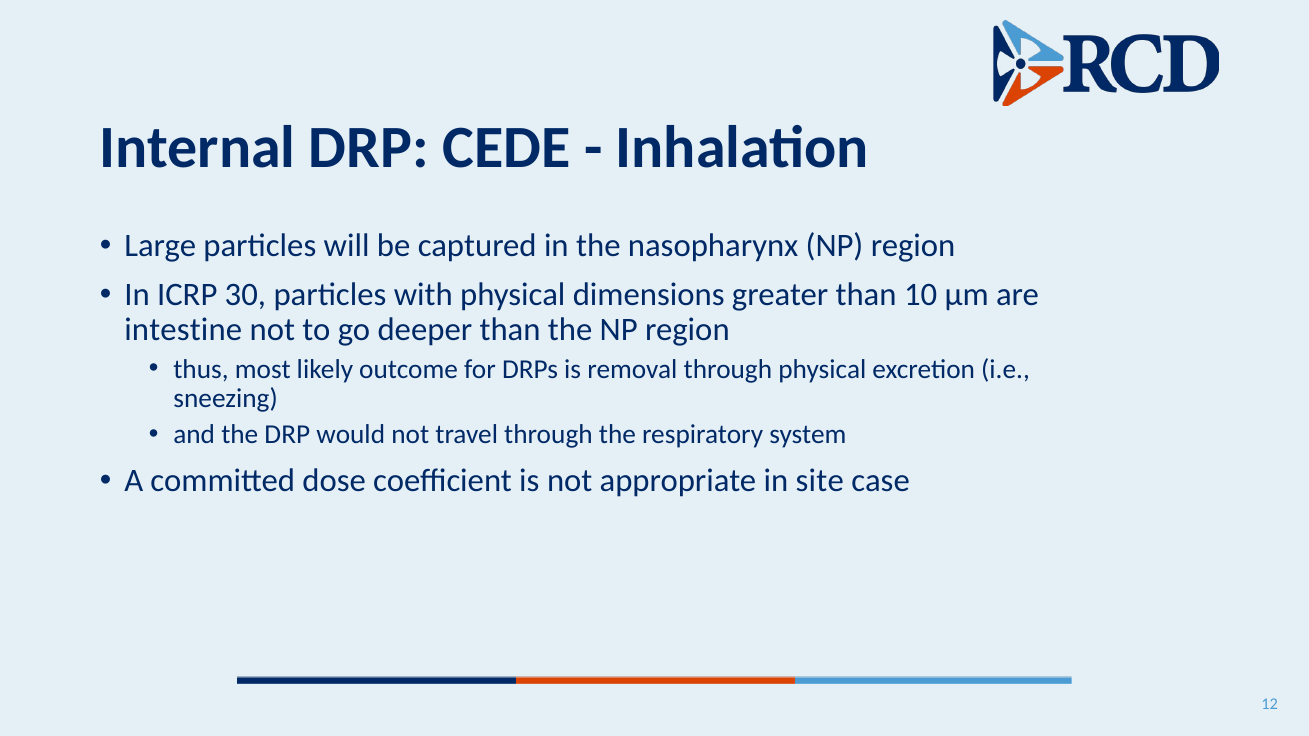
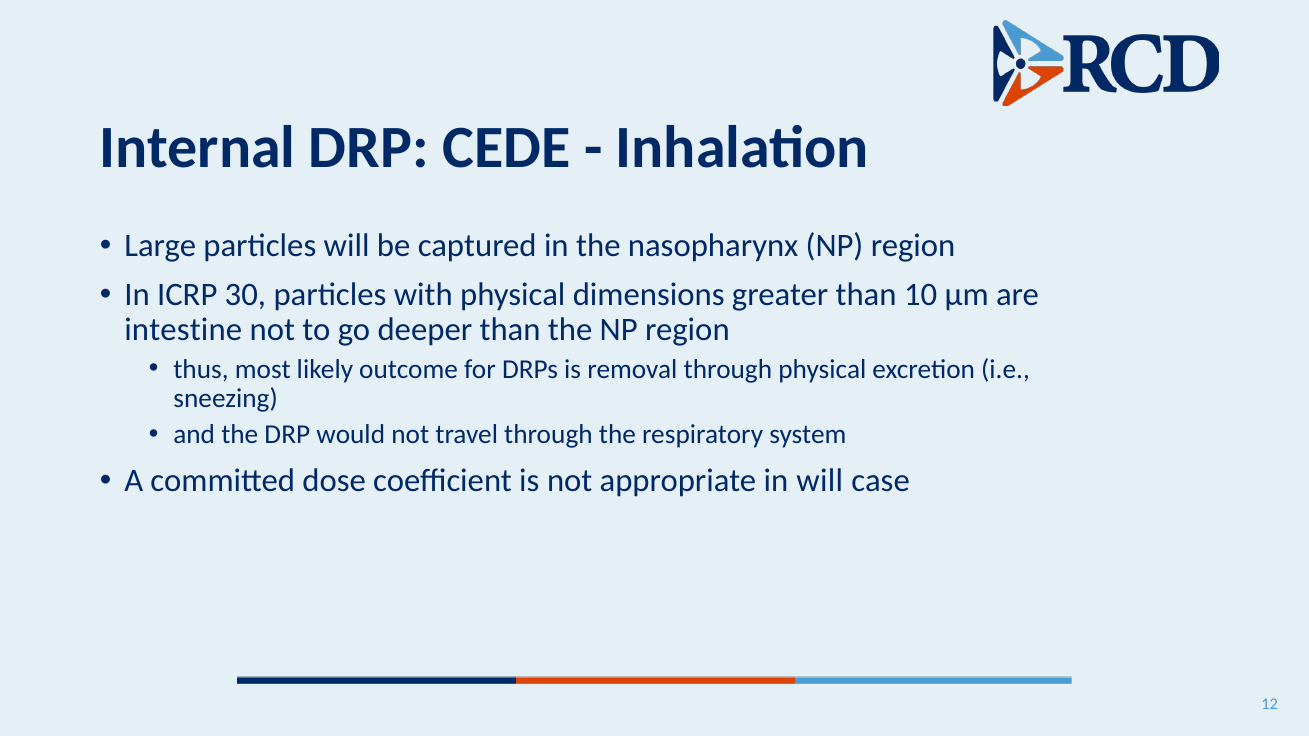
in site: site -> will
